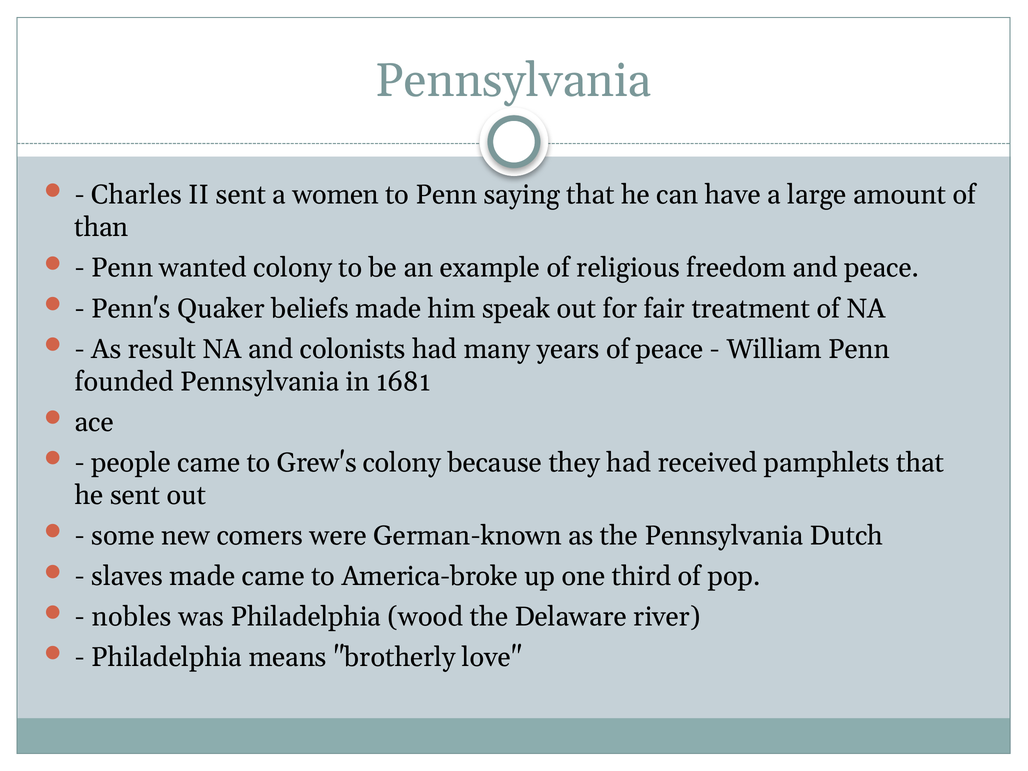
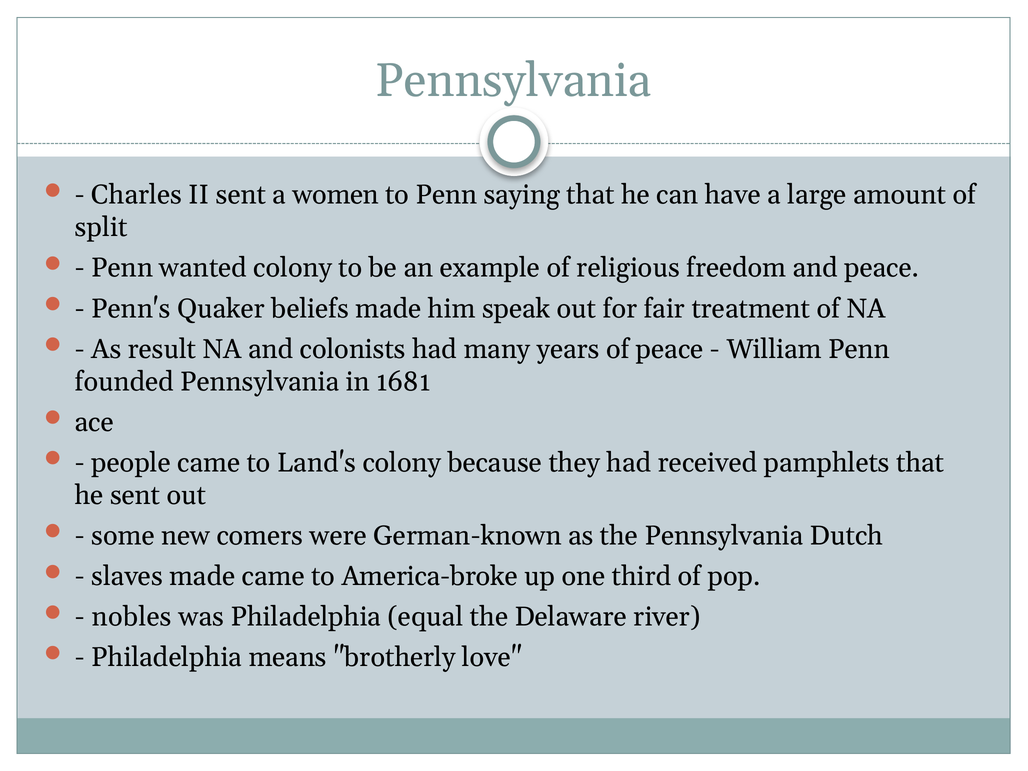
than: than -> split
Grew's: Grew's -> Land's
wood: wood -> equal
